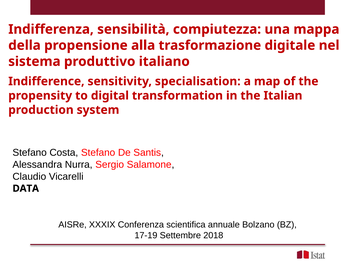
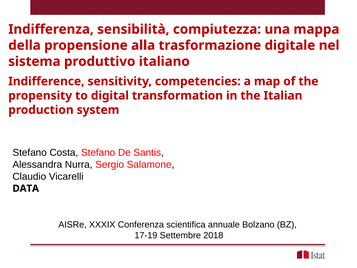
specialisation: specialisation -> competencies
